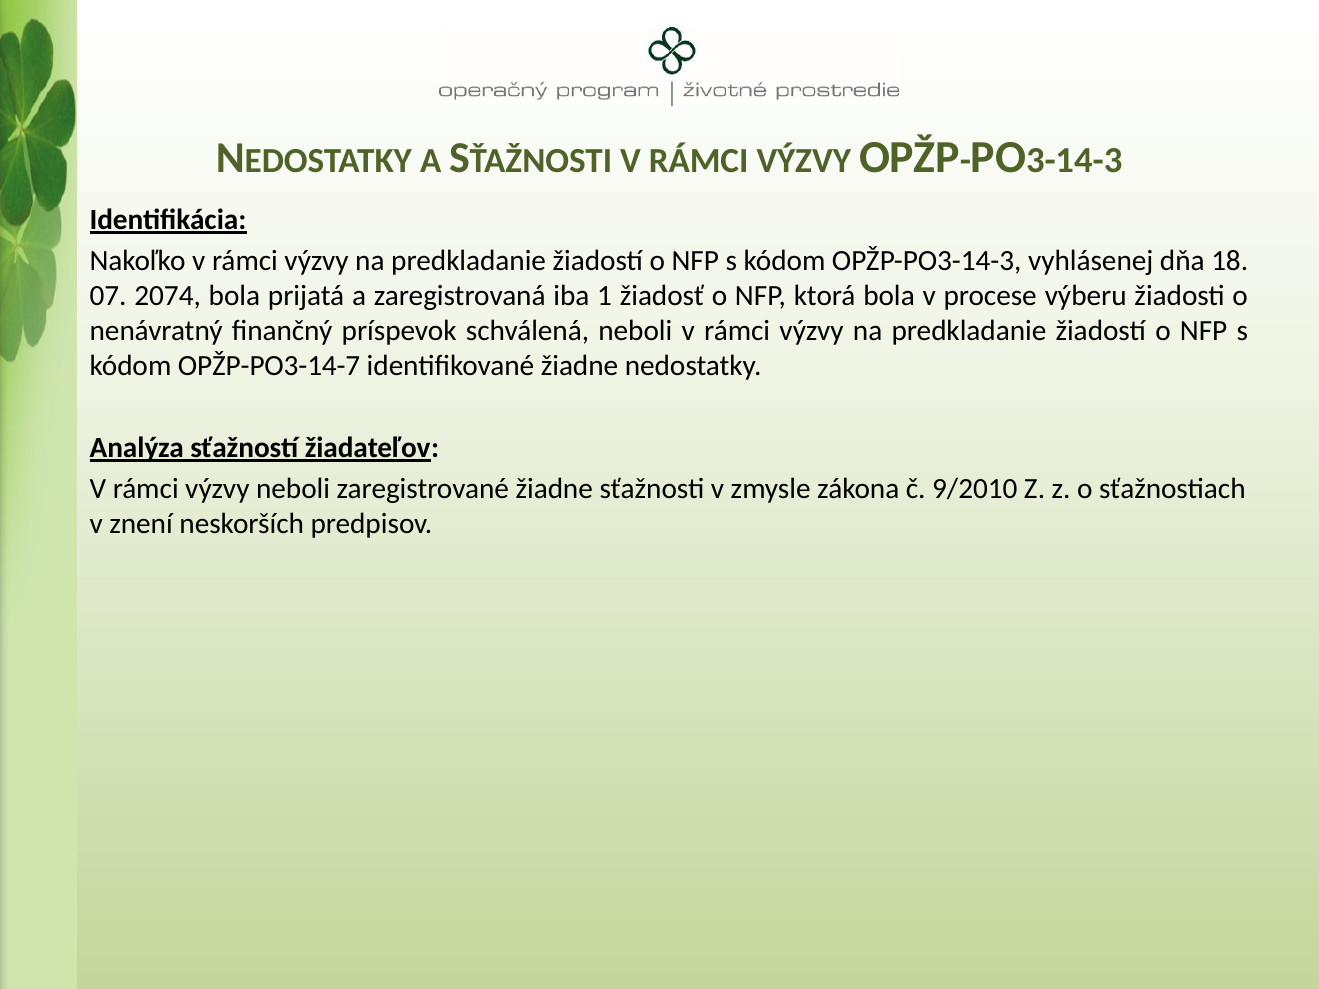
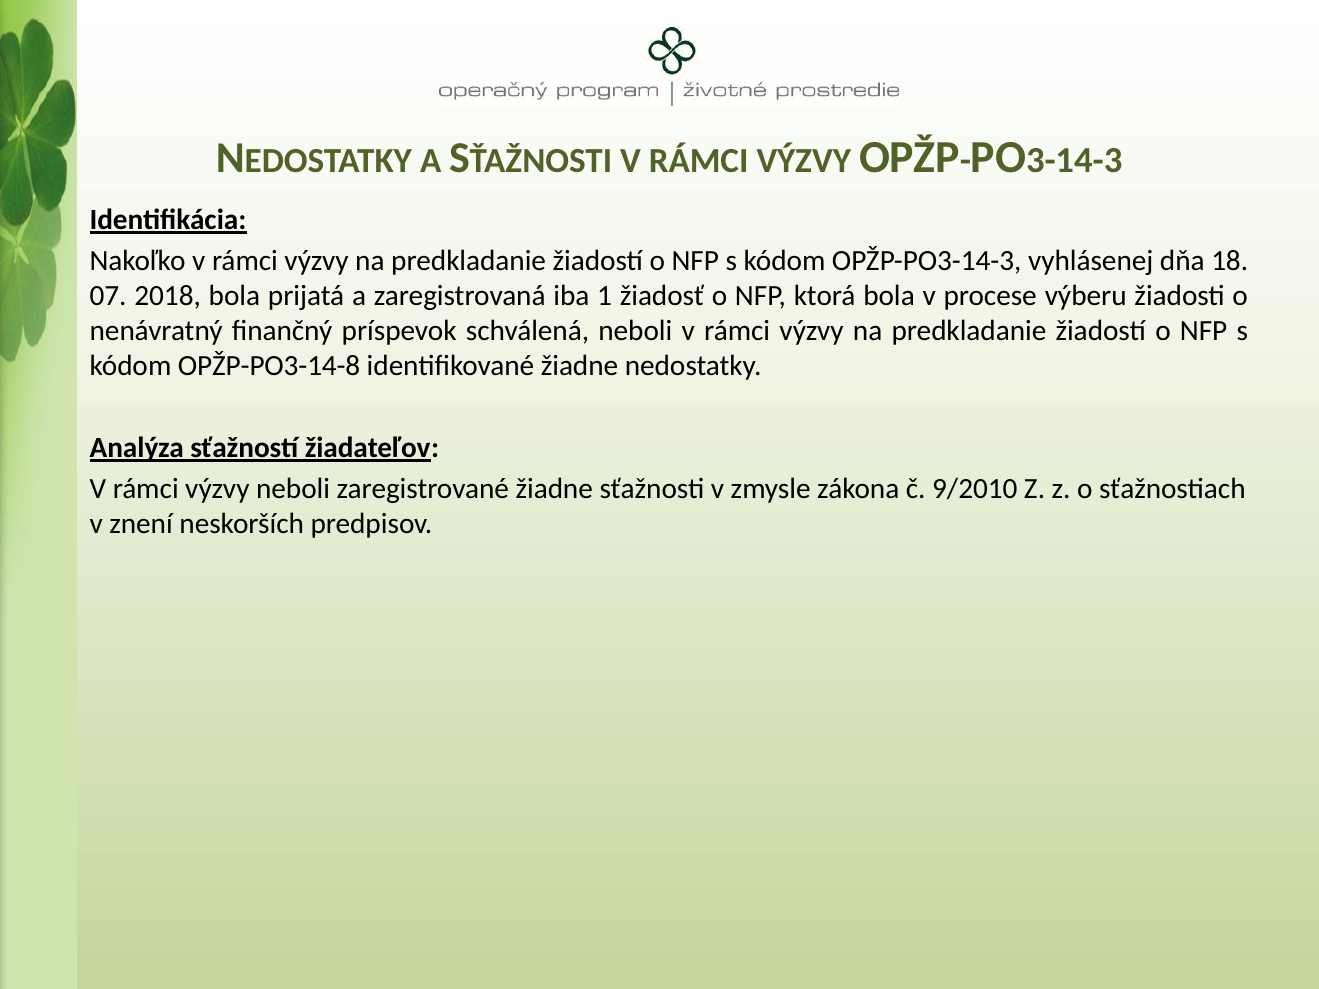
2074: 2074 -> 2018
OPŽP-PO3-14-7: OPŽP-PO3-14-7 -> OPŽP-PO3-14-8
